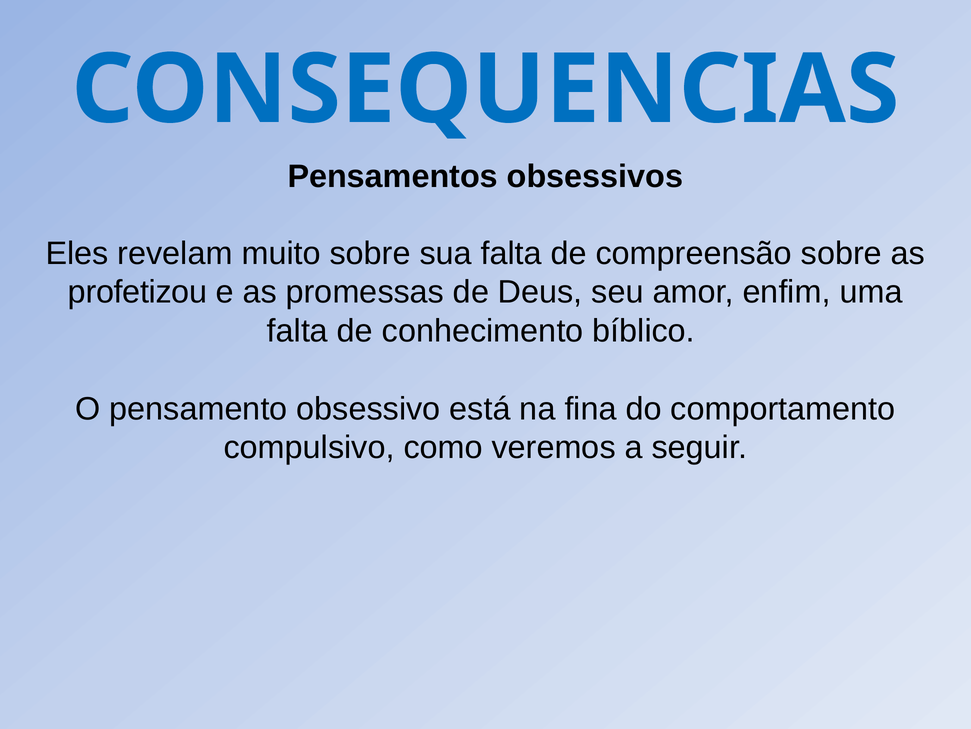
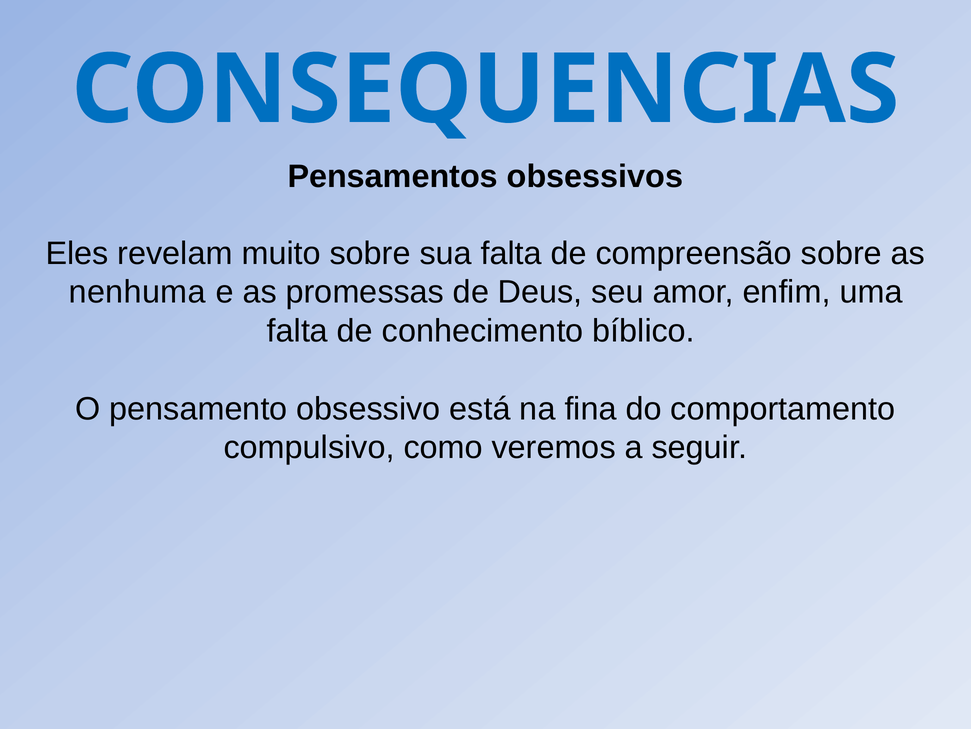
profetizou: profetizou -> nenhuma
